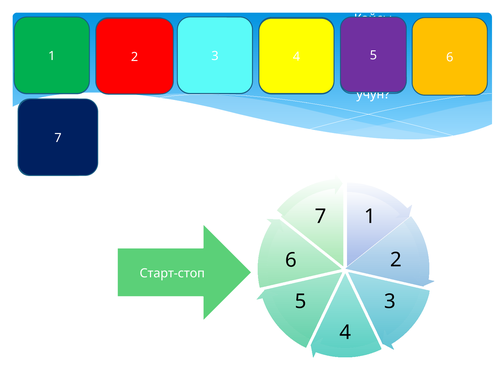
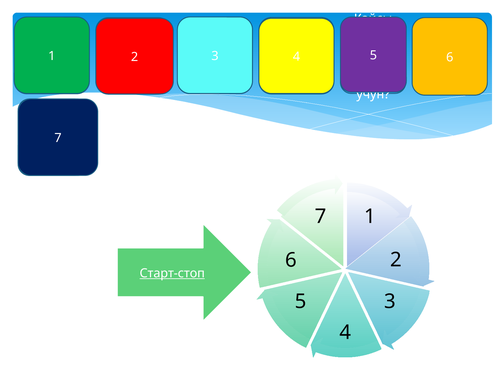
Старт-стоп underline: none -> present
